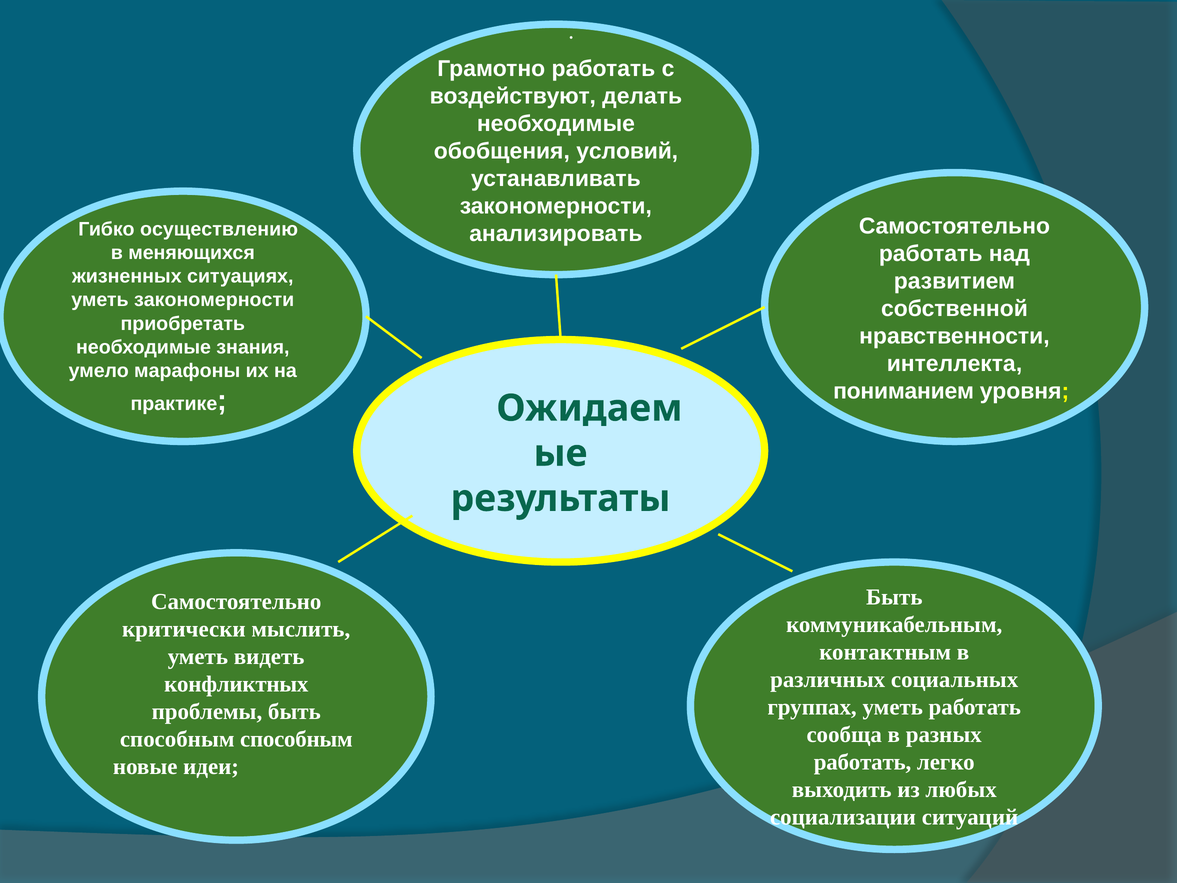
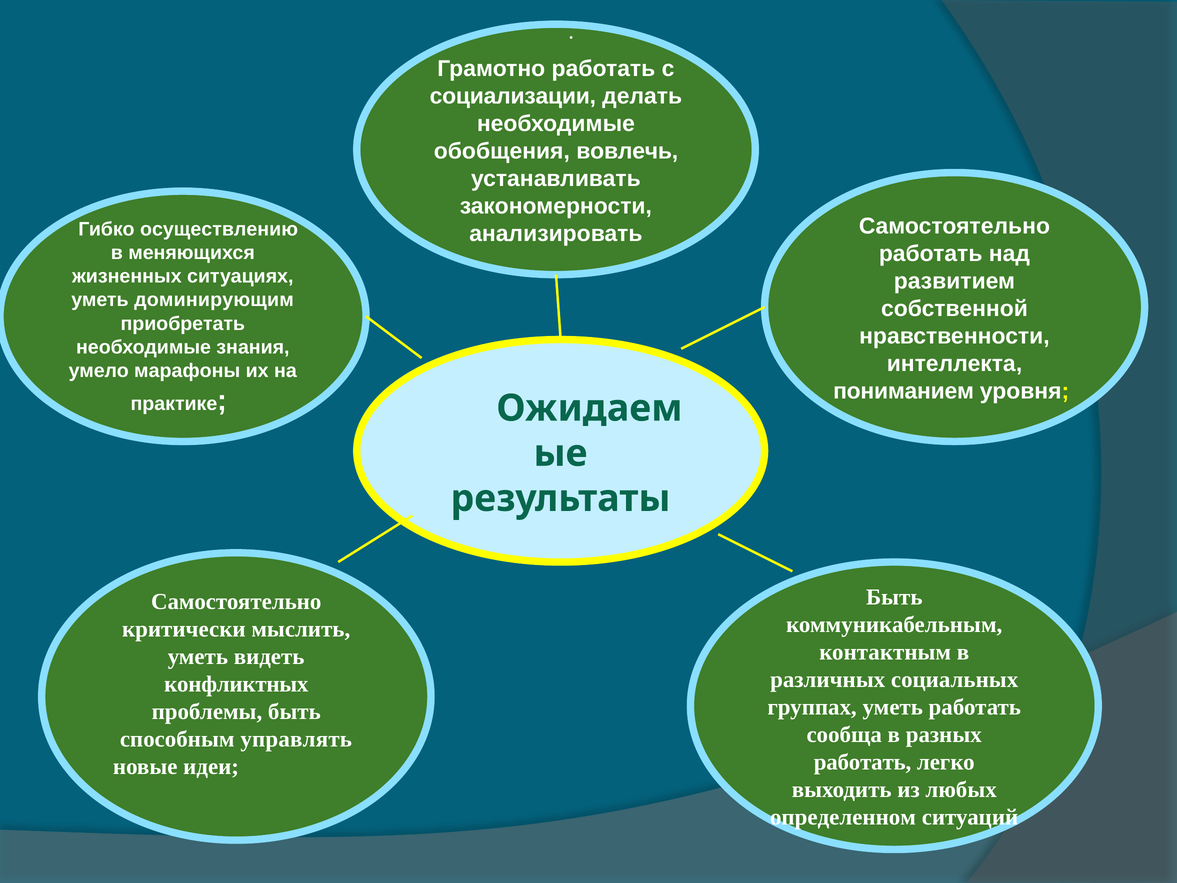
воздействуют: воздействуют -> социализации
условий: условий -> вовлечь
уметь закономерности: закономерности -> доминирующим
способным способным: способным -> управлять
социализации: социализации -> определенном
